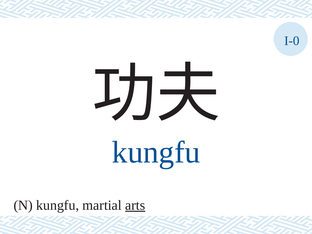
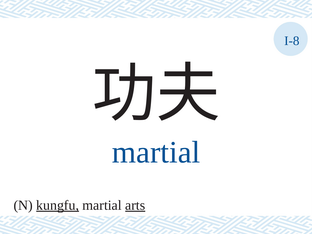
I-0: I-0 -> I-8
kungfu at (156, 152): kungfu -> martial
kungfu at (58, 205) underline: none -> present
